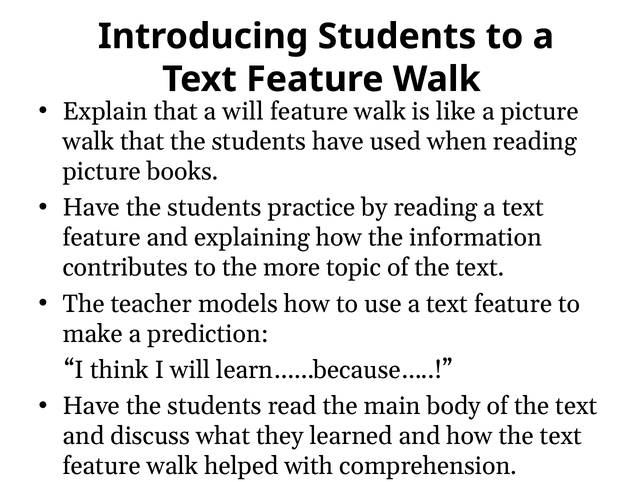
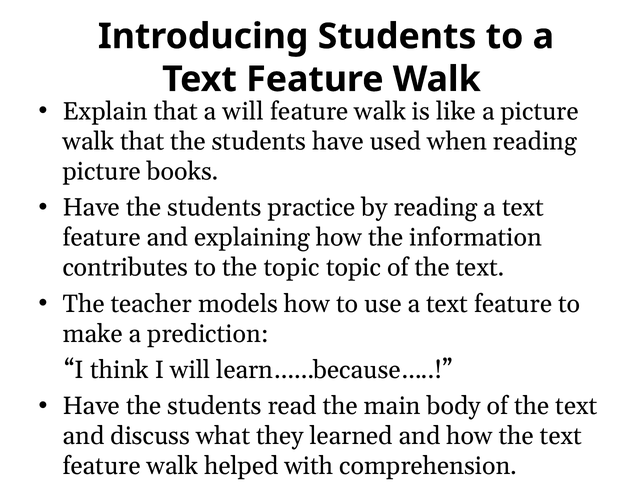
the more: more -> topic
